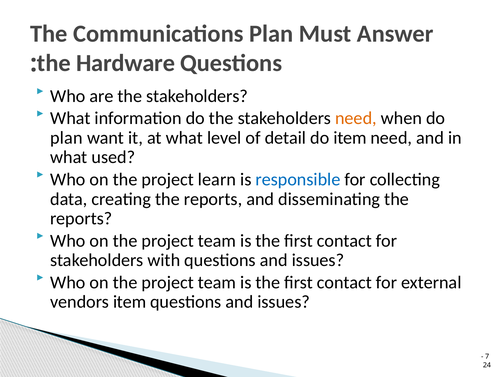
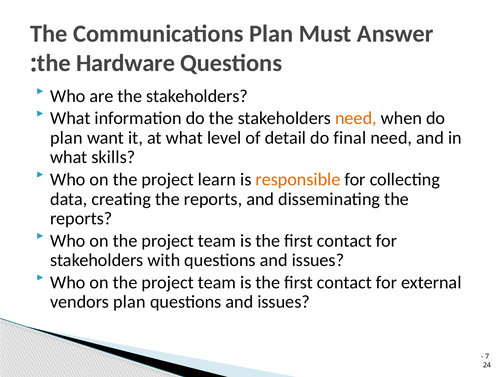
do item: item -> final
used: used -> skills
responsible colour: blue -> orange
vendors item: item -> plan
